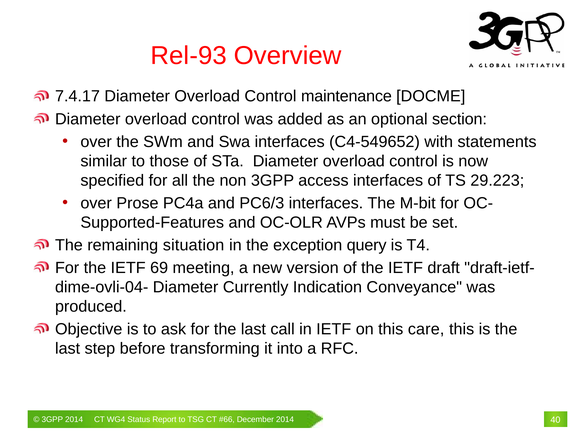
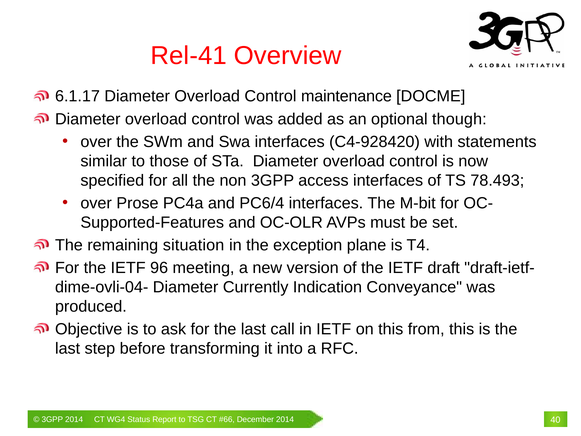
Rel-93: Rel-93 -> Rel-41
7.4.17: 7.4.17 -> 6.1.17
section: section -> though
C4-549652: C4-549652 -> C4-928420
29.223: 29.223 -> 78.493
PC6/3: PC6/3 -> PC6/4
query: query -> plane
69: 69 -> 96
care: care -> from
